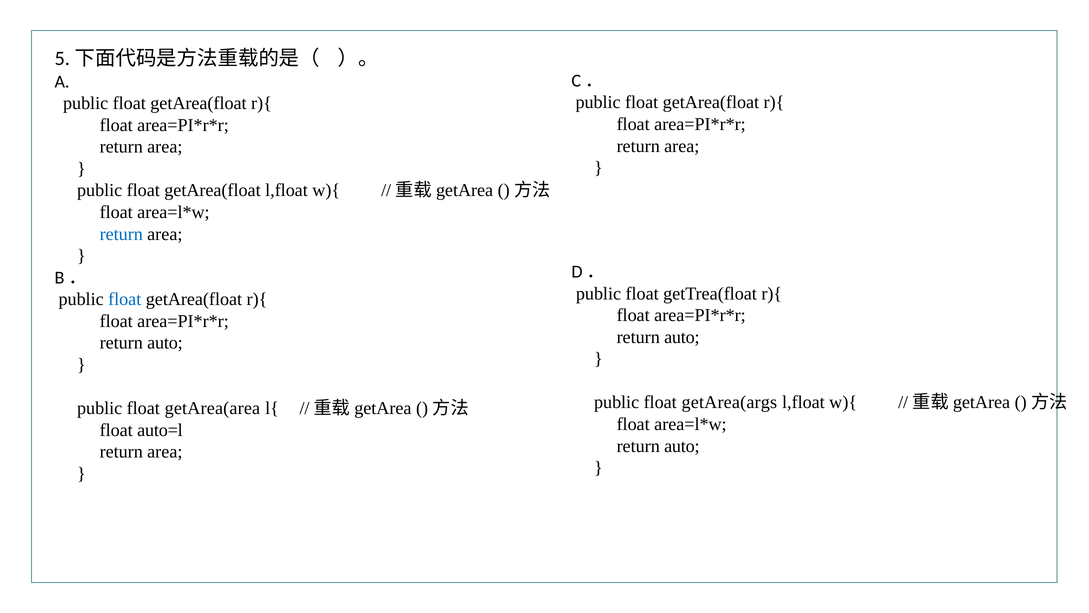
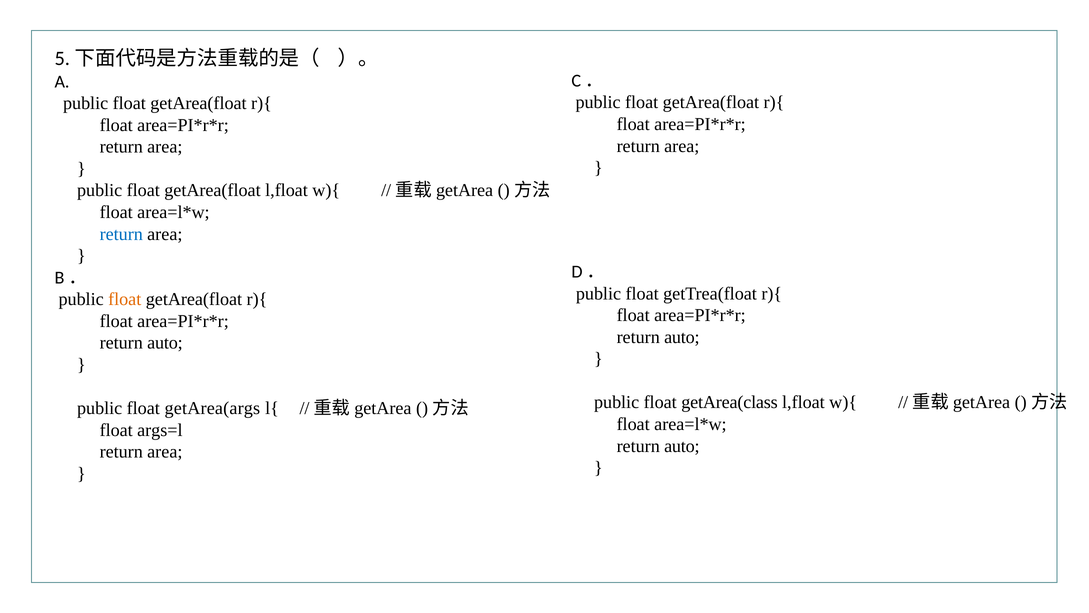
float at (125, 299) colour: blue -> orange
getArea(args: getArea(args -> getArea(class
getArea(area: getArea(area -> getArea(args
auto=l: auto=l -> args=l
